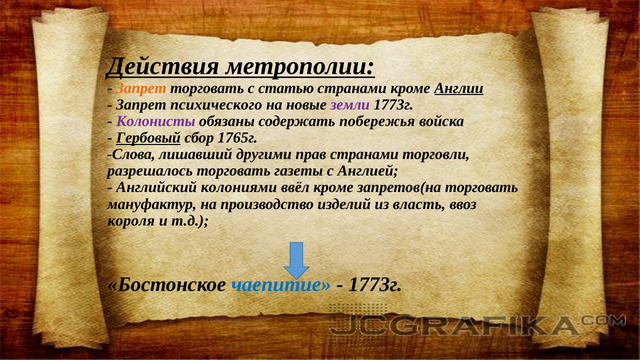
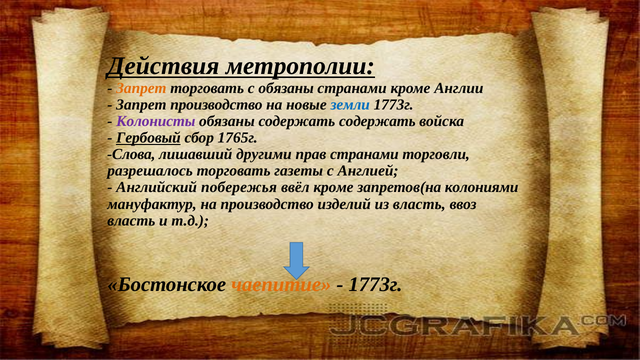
с статью: статью -> обязаны
Англии underline: present -> none
Запрет психического: психического -> производство
земли colour: purple -> blue
содержать побережья: побережья -> содержать
колониями: колониями -> побережья
запретов(на торговать: торговать -> колониями
короля at (131, 221): короля -> власть
чаепитие colour: blue -> orange
